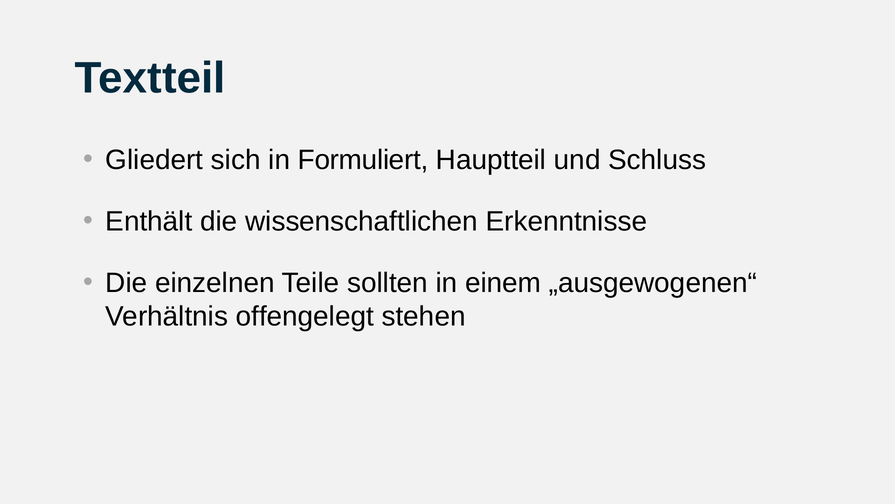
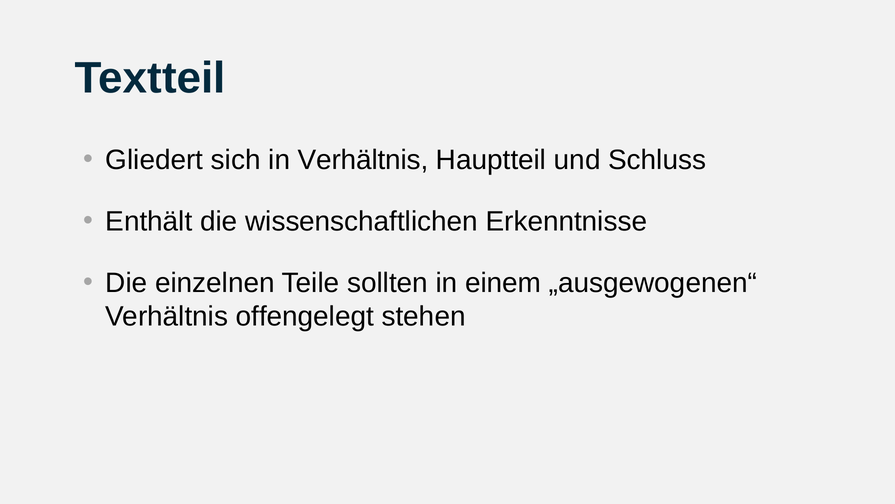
in Formuliert: Formuliert -> Verhältnis
